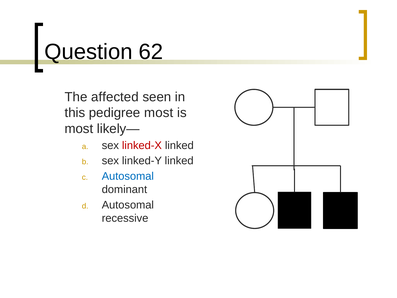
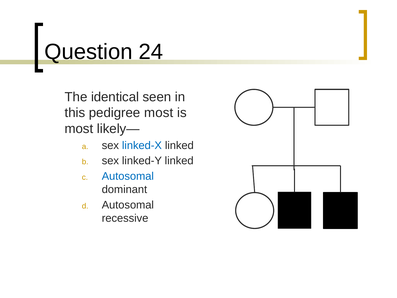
62: 62 -> 24
affected: affected -> identical
linked-X colour: red -> blue
